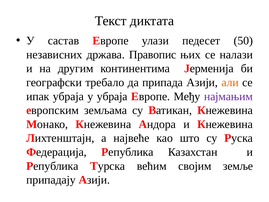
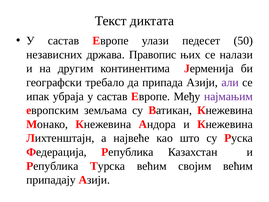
али colour: orange -> purple
убраја у убраја: убраја -> састав
својим земље: земље -> већим
